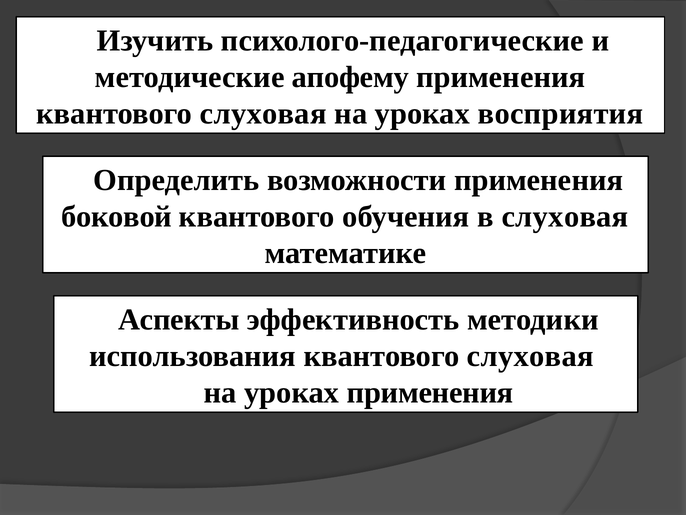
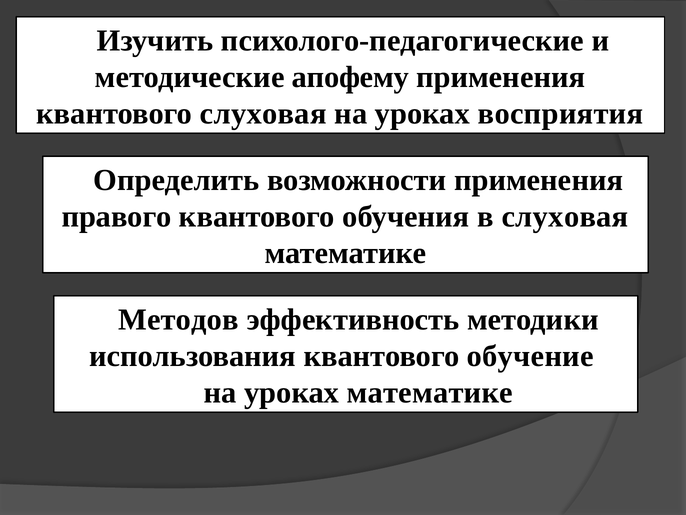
боковой: боковой -> правого
Аспекты: Аспекты -> Методов
использования квантового слуховая: слуховая -> обучение
уроках применения: применения -> математике
